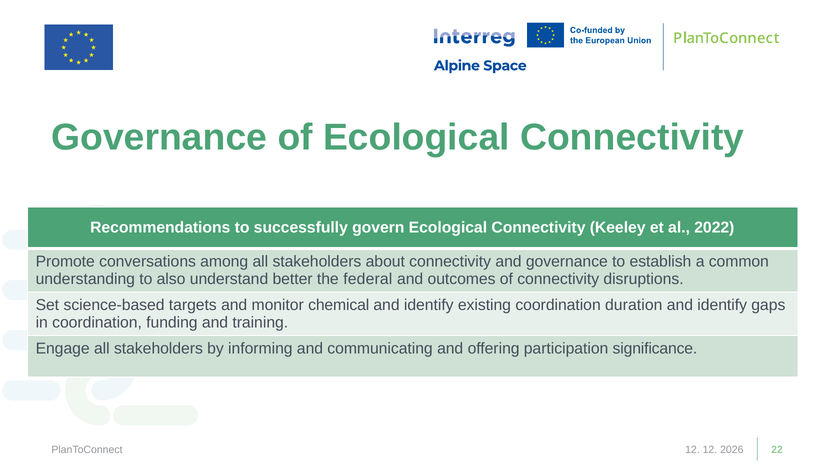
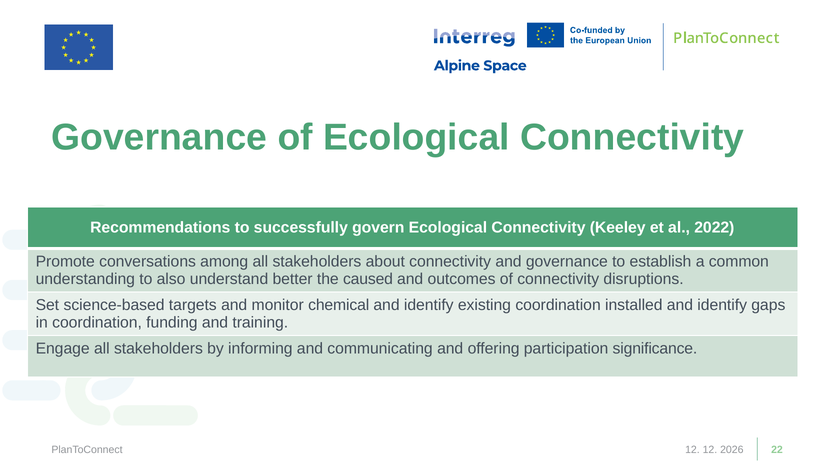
federal: federal -> caused
duration: duration -> installed
